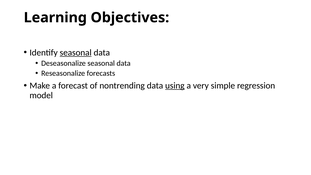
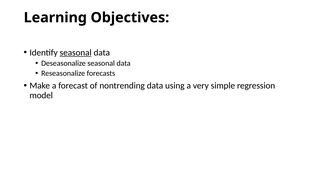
using underline: present -> none
